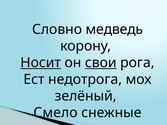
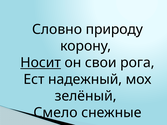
медведь: медведь -> природу
свои underline: present -> none
недотрога: недотрога -> надежный
